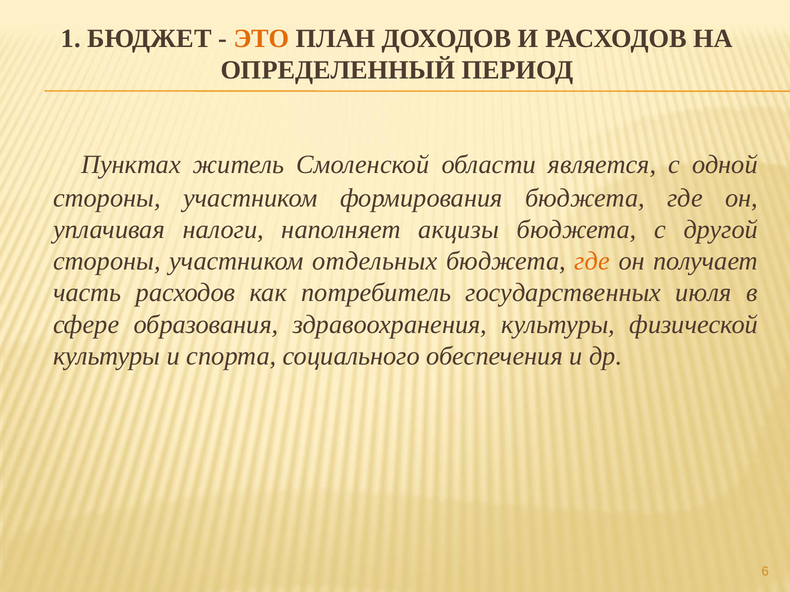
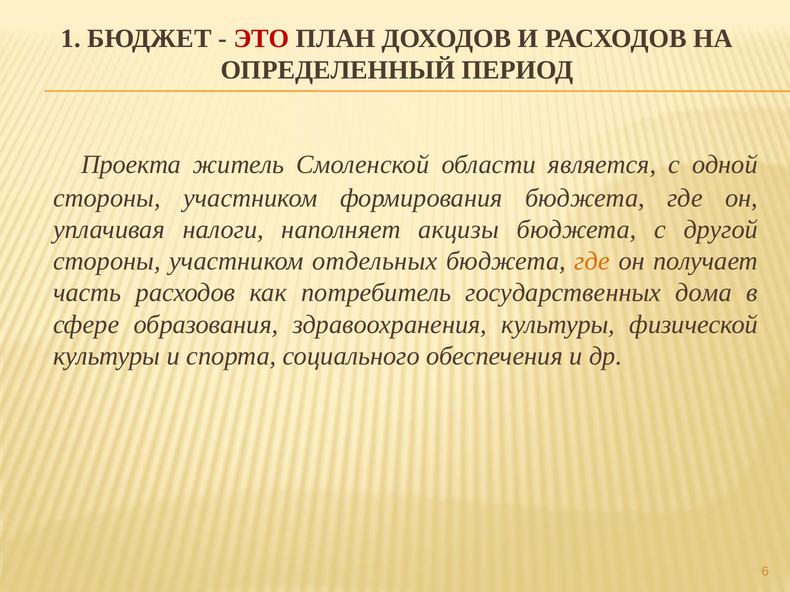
ЭТО colour: orange -> red
Пунктах: Пунктах -> Проекта
июля: июля -> дома
